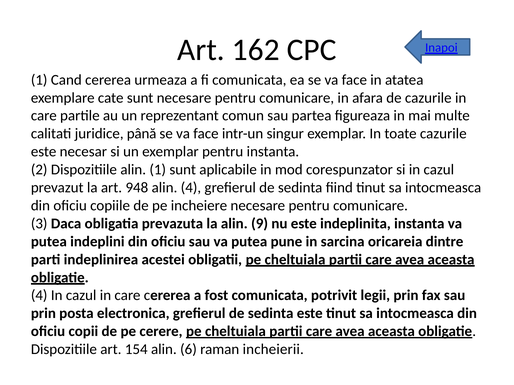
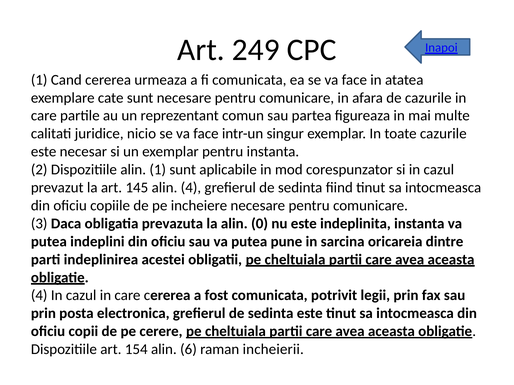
162: 162 -> 249
până: până -> nicio
948: 948 -> 145
9: 9 -> 0
